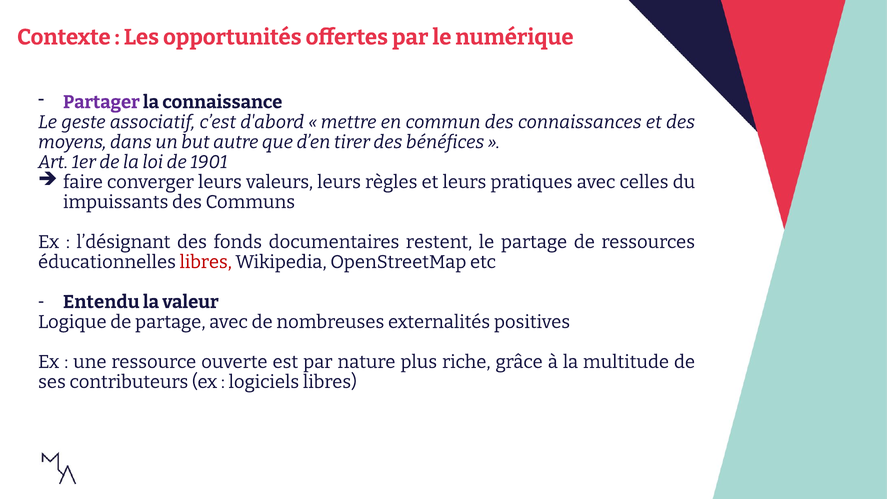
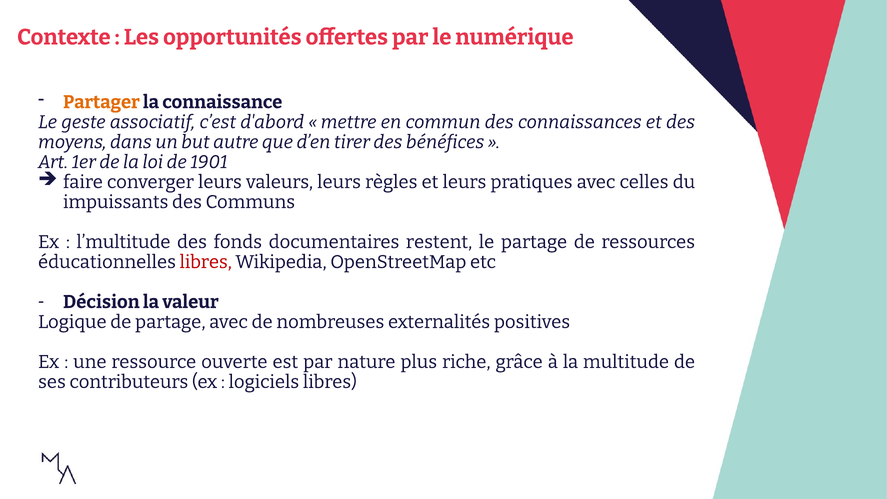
Partager colour: purple -> orange
l’désignant: l’désignant -> l’multitude
Entendu: Entendu -> Décision
